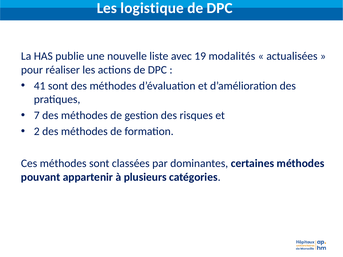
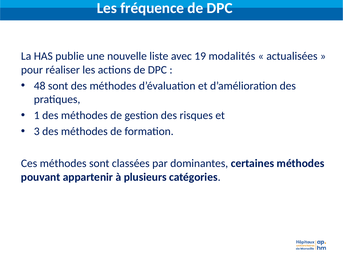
logistique: logistique -> fréquence
41: 41 -> 48
7: 7 -> 1
2: 2 -> 3
